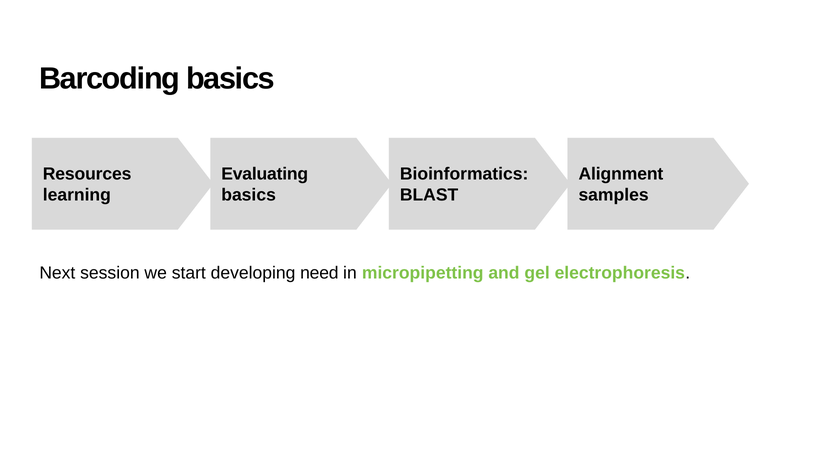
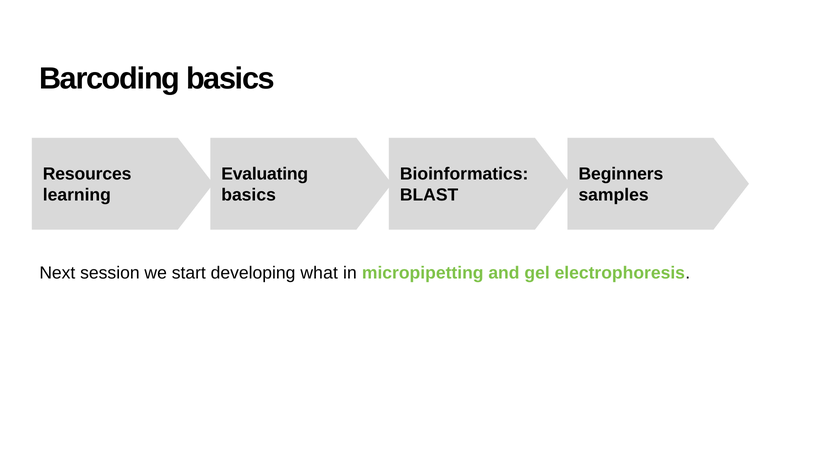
Alignment: Alignment -> Beginners
need: need -> what
